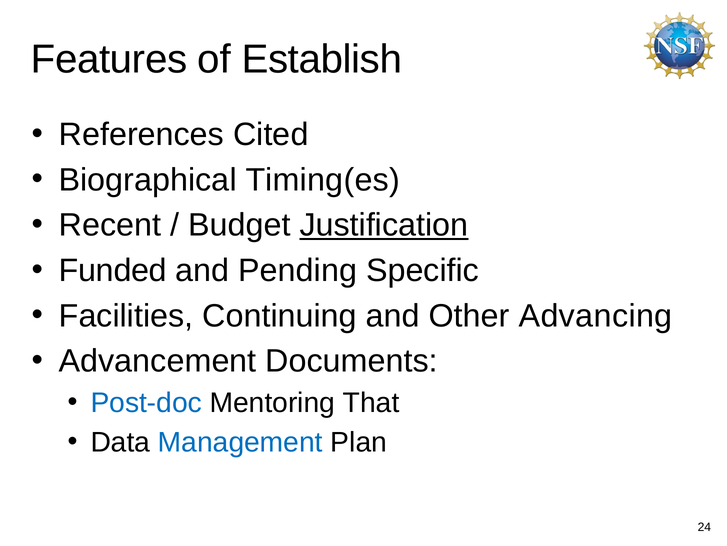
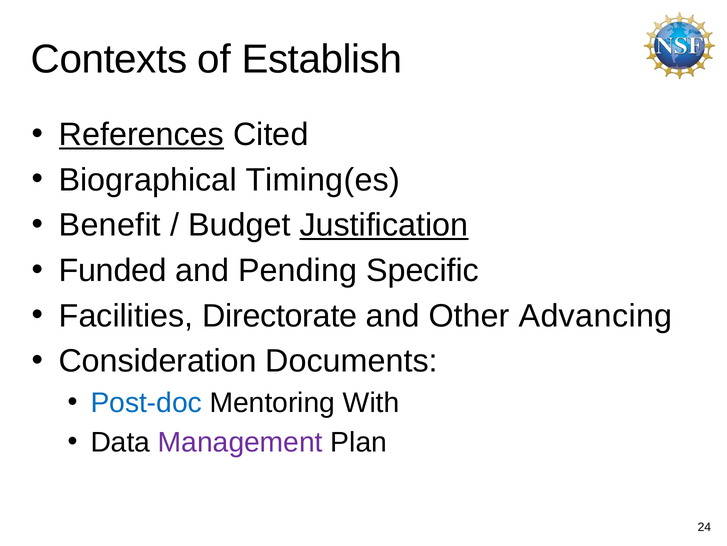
Features: Features -> Contexts
References underline: none -> present
Recent: Recent -> Benefit
Continuing: Continuing -> Directorate
Advancement: Advancement -> Consideration
That: That -> With
Management colour: blue -> purple
